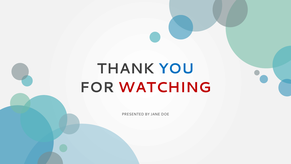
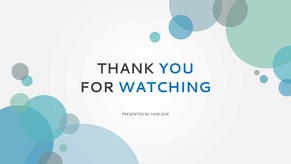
WATCHING colour: red -> blue
